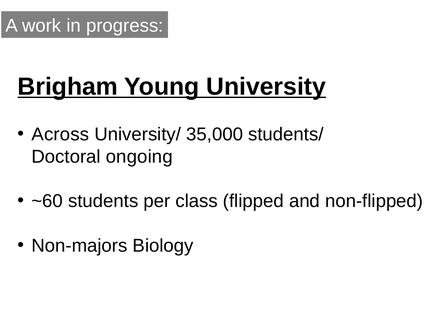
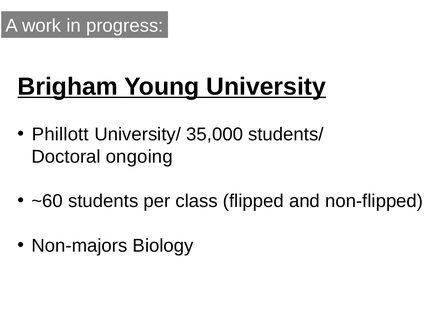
Across: Across -> Phillott
